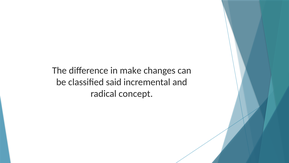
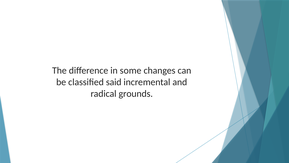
make: make -> some
concept: concept -> grounds
